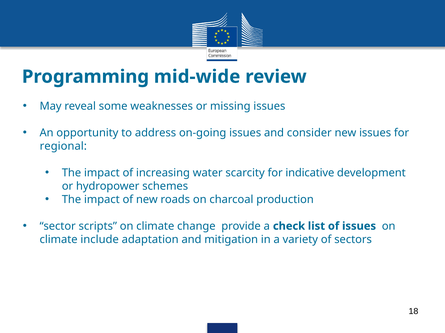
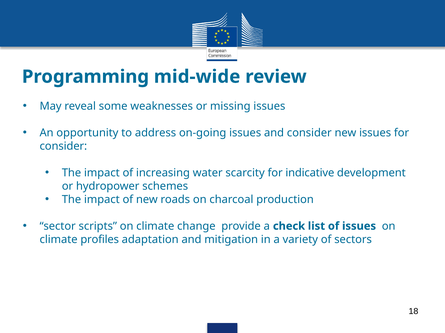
regional at (63, 146): regional -> consider
include: include -> profiles
